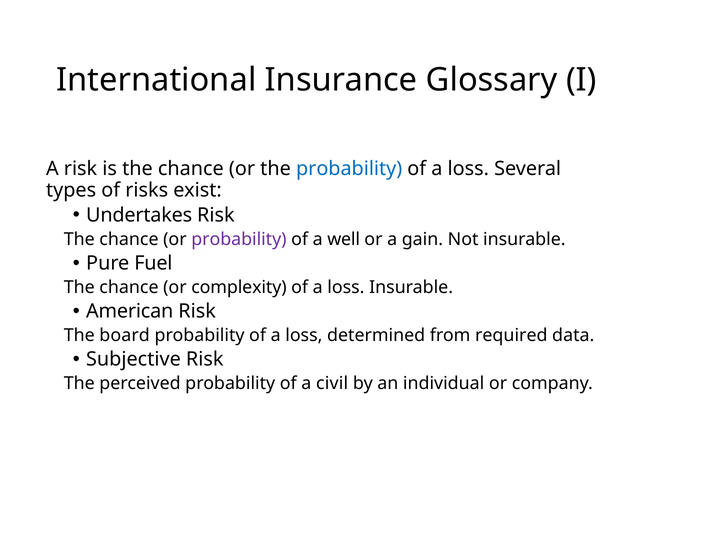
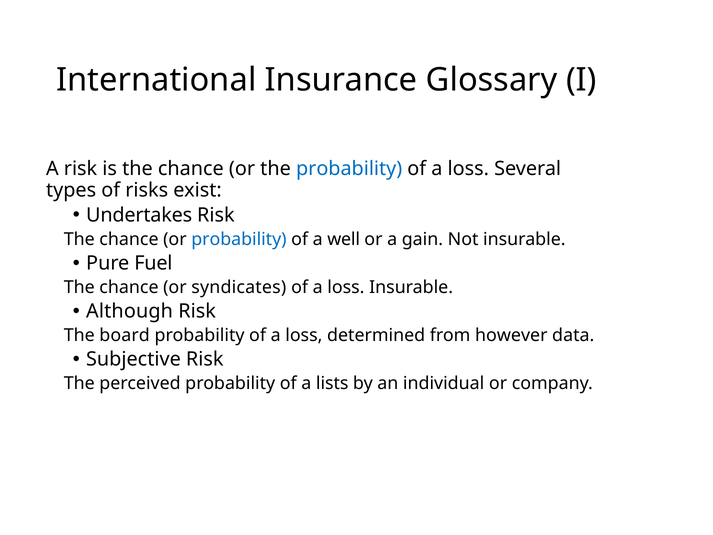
probability at (239, 239) colour: purple -> blue
complexity: complexity -> syndicates
American: American -> Although
required: required -> however
civil: civil -> lists
